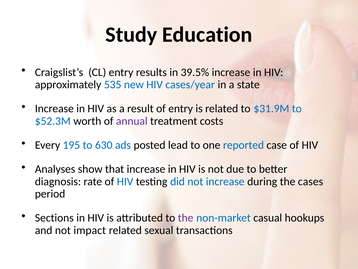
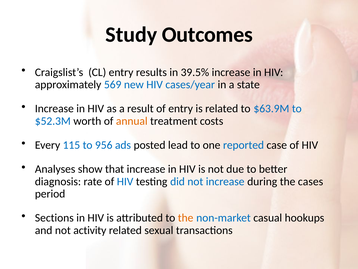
Education: Education -> Outcomes
535: 535 -> 569
$31.9M: $31.9M -> $63.9M
annual colour: purple -> orange
195: 195 -> 115
630: 630 -> 956
the at (186, 217) colour: purple -> orange
impact: impact -> activity
